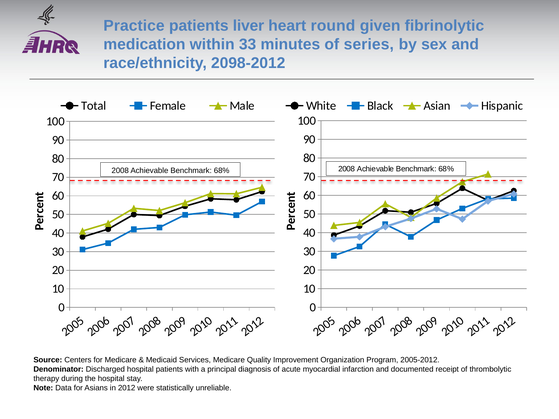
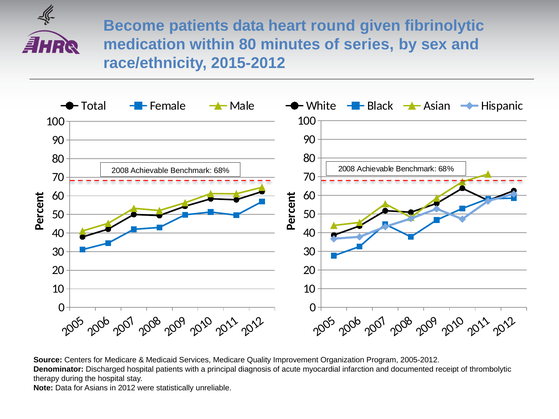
Practice: Practice -> Become
patients liver: liver -> data
within 33: 33 -> 80
2098-2012: 2098-2012 -> 2015-2012
